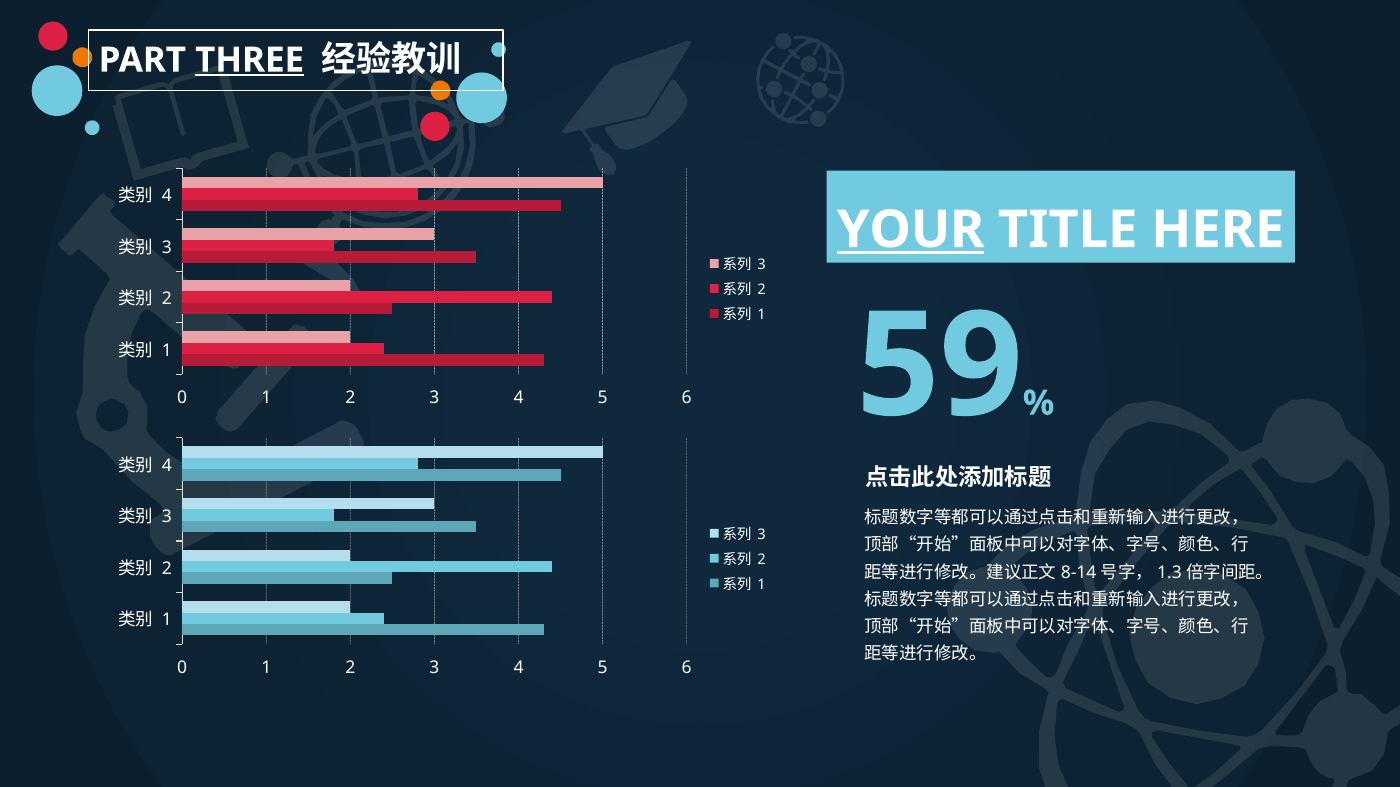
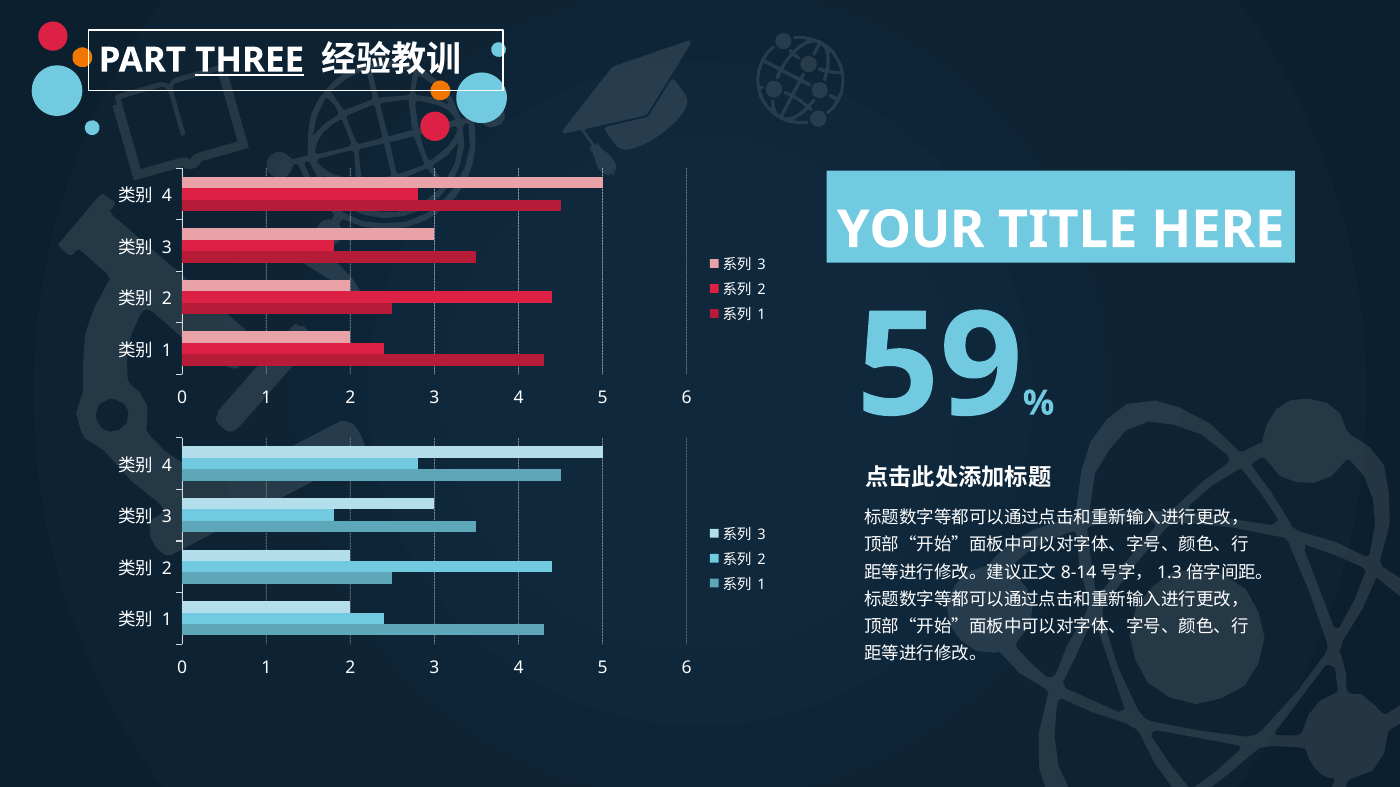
YOUR underline: present -> none
